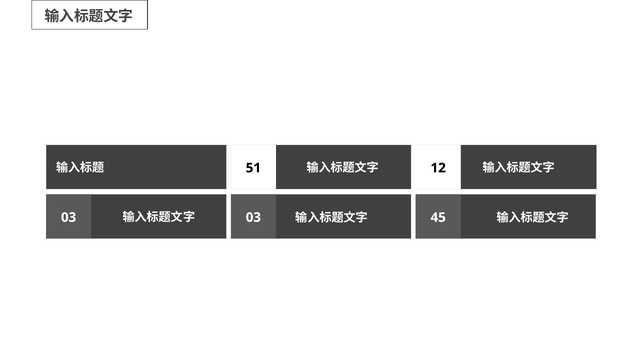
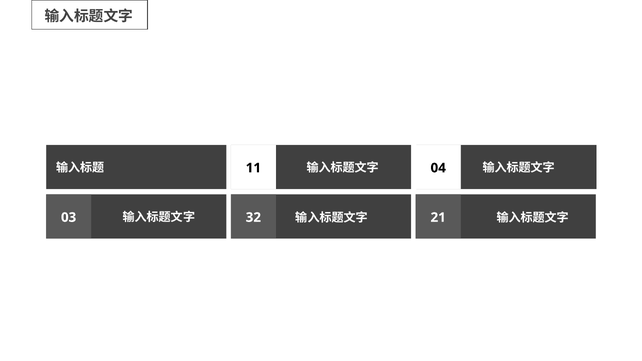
51: 51 -> 11
12: 12 -> 04
03 at (253, 217): 03 -> 32
45: 45 -> 21
